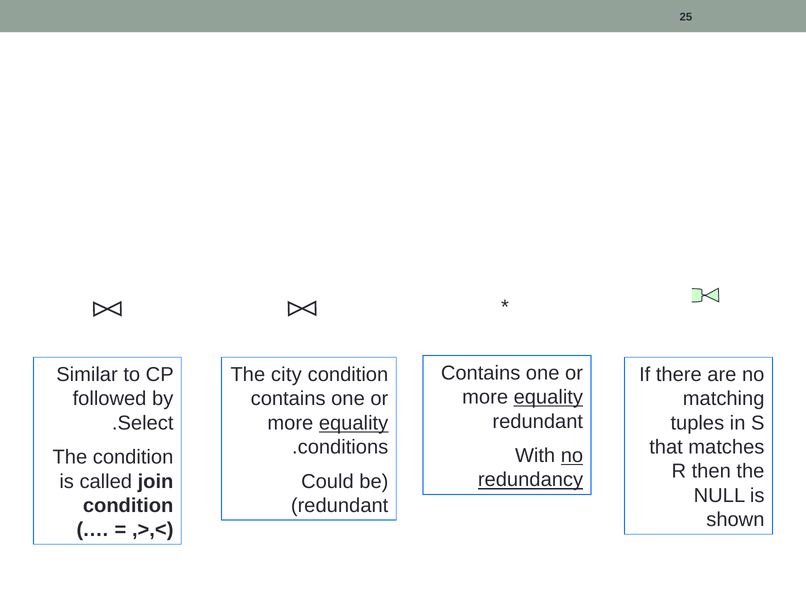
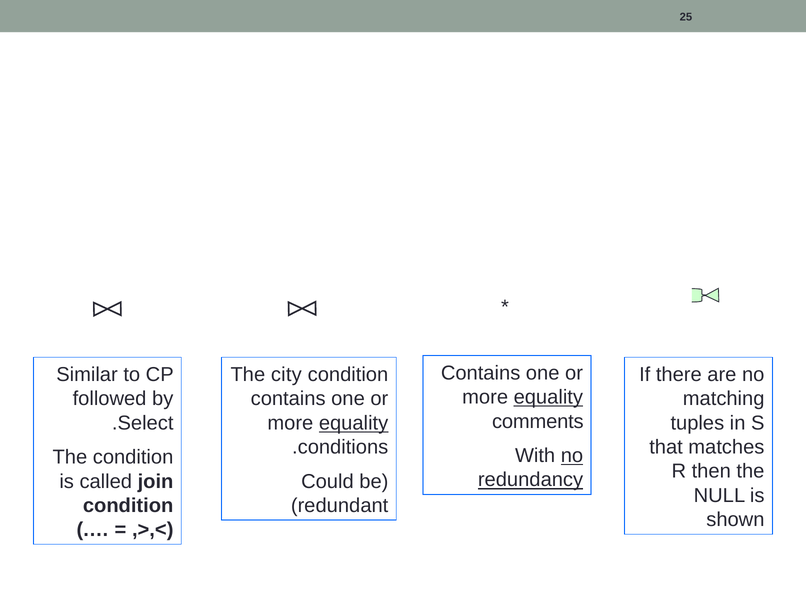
redundant at (538, 422): redundant -> comments
